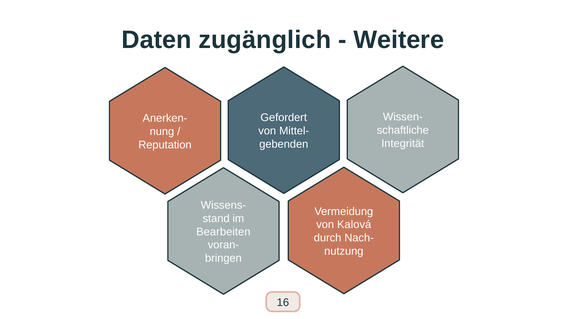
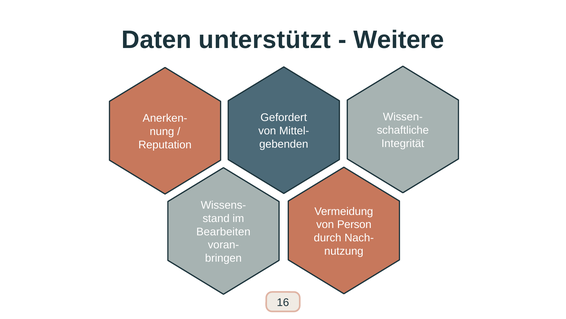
zugänglich: zugänglich -> unterstützt
Kalová: Kalová -> Person
